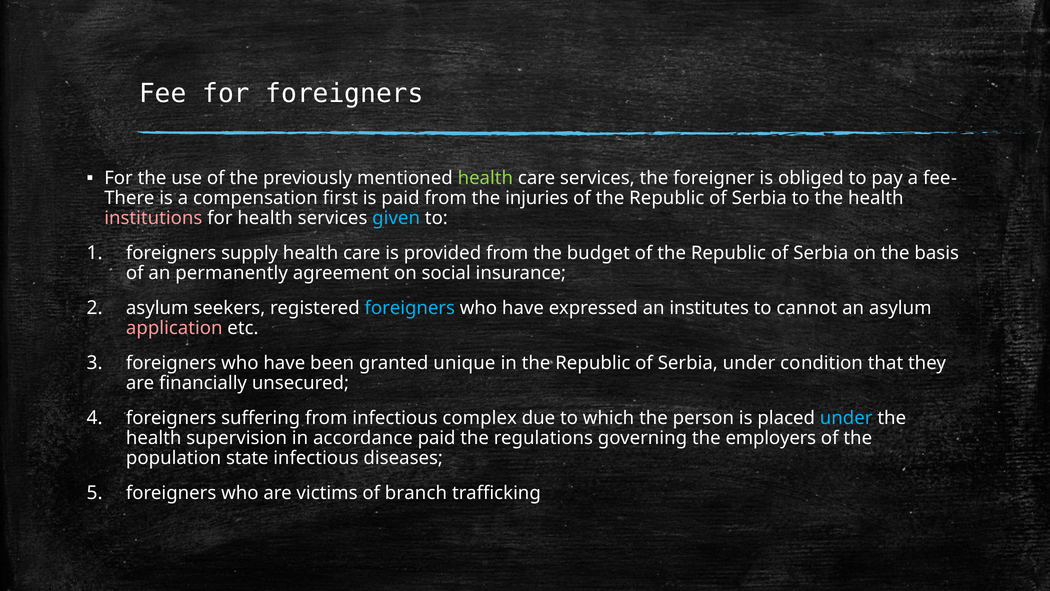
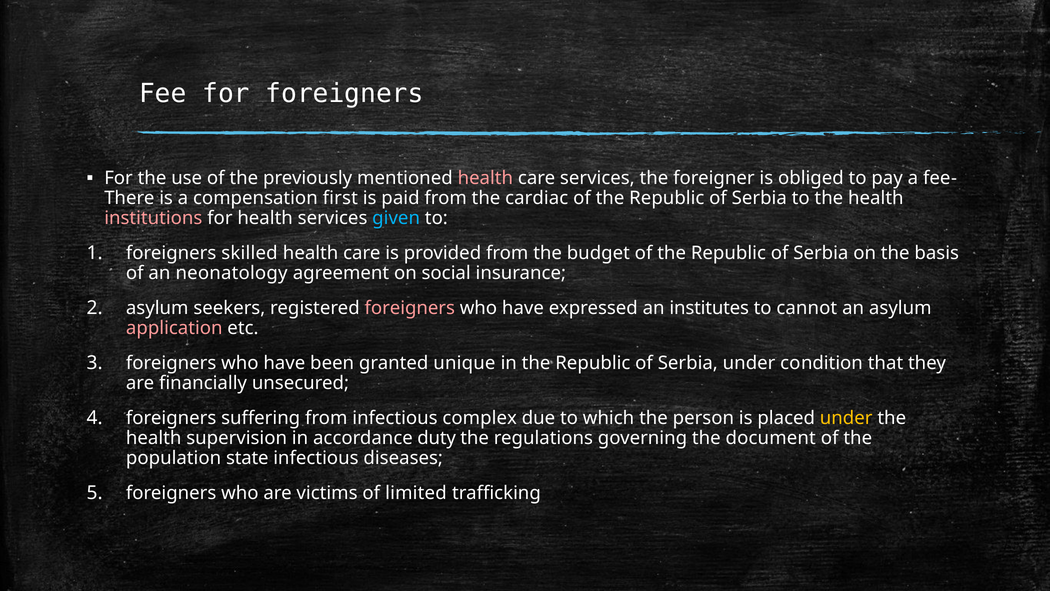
health at (485, 178) colour: light green -> pink
injuries: injuries -> cardiac
supply: supply -> skilled
permanently: permanently -> neonatology
foreigners at (410, 308) colour: light blue -> pink
under at (846, 418) colour: light blue -> yellow
accordance paid: paid -> duty
employers: employers -> document
branch: branch -> limited
